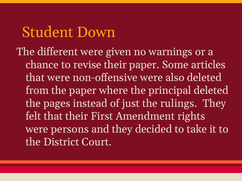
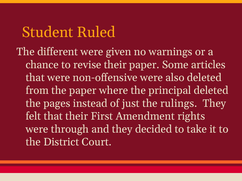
Down: Down -> Ruled
persons: persons -> through
